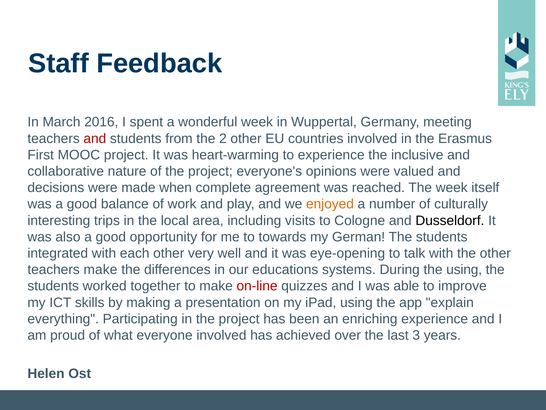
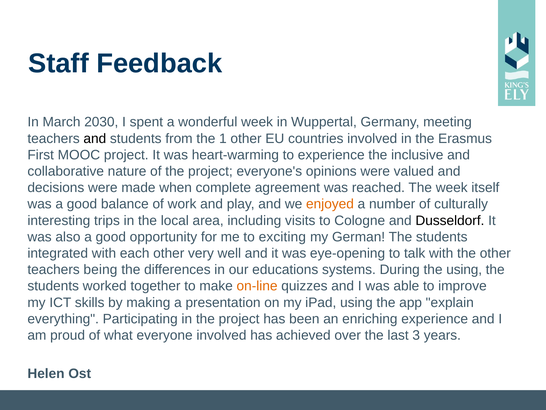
2016: 2016 -> 2030
and at (95, 138) colour: red -> black
2: 2 -> 1
towards: towards -> exciting
teachers make: make -> being
on-line colour: red -> orange
